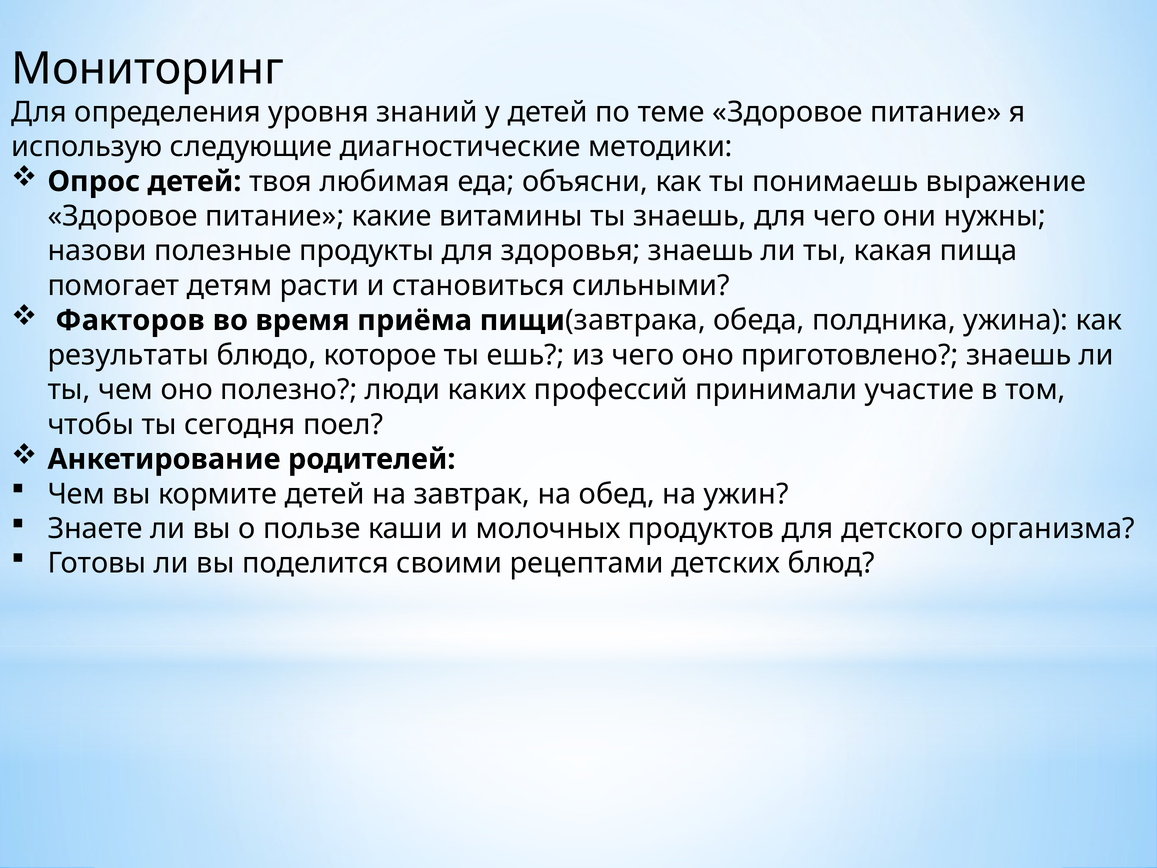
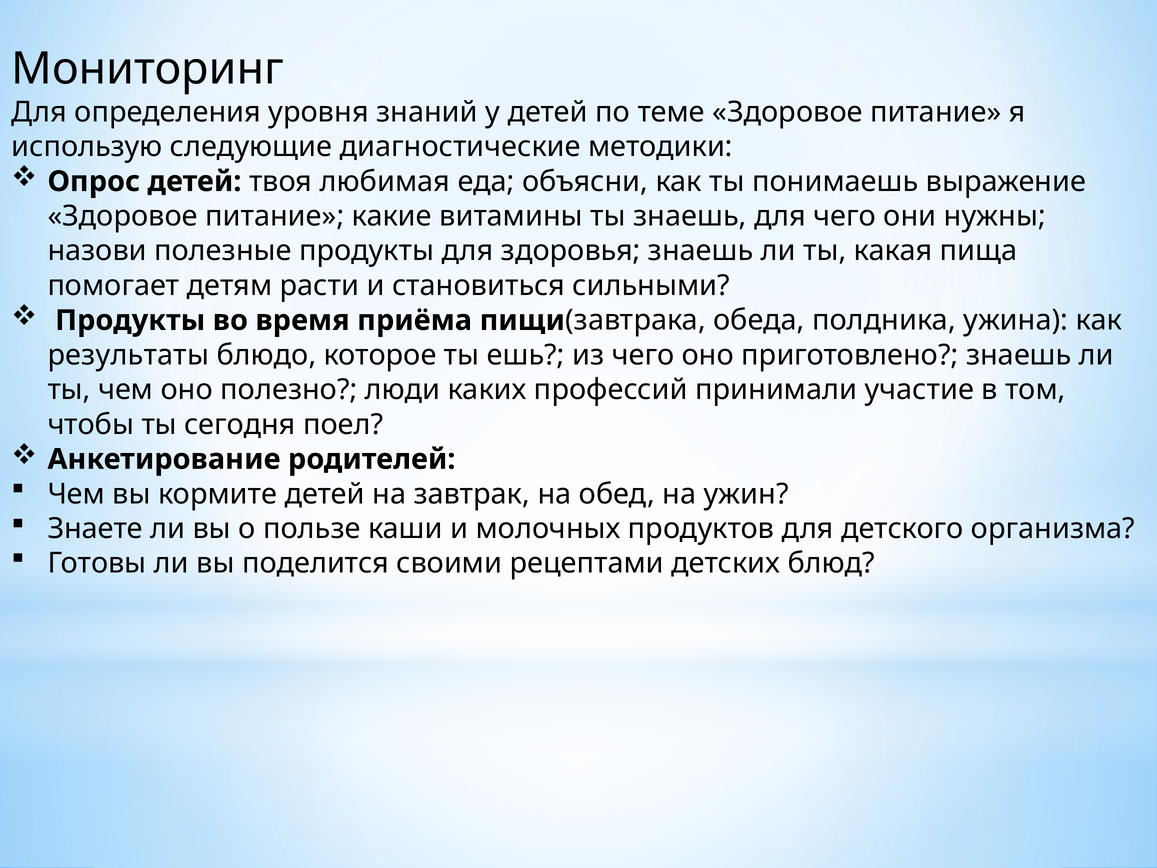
Факторов at (130, 320): Факторов -> Продукты
